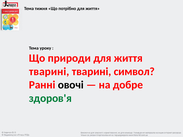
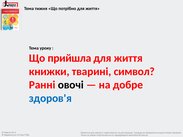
природи: природи -> прийшла
тварині at (49, 72): тварині -> книжки
здоров'я colour: green -> blue
